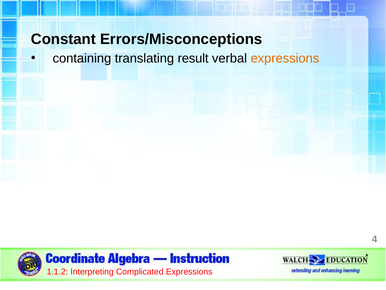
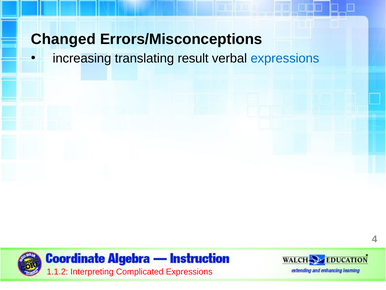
Constant: Constant -> Changed
containing: containing -> increasing
expressions at (285, 58) colour: orange -> blue
